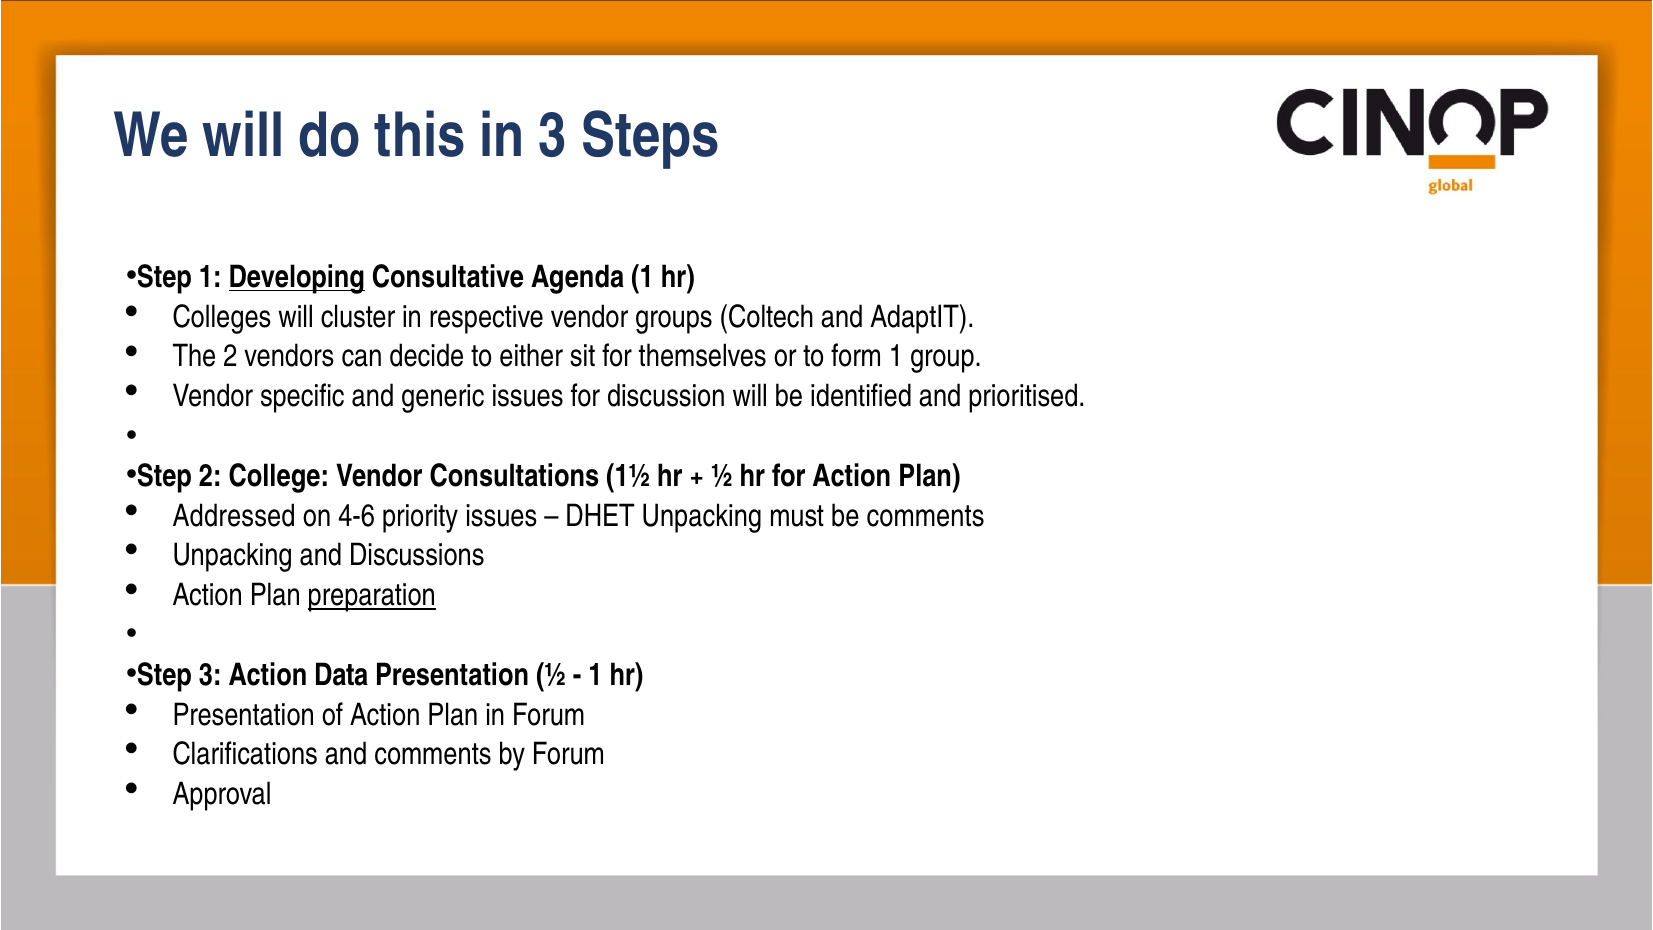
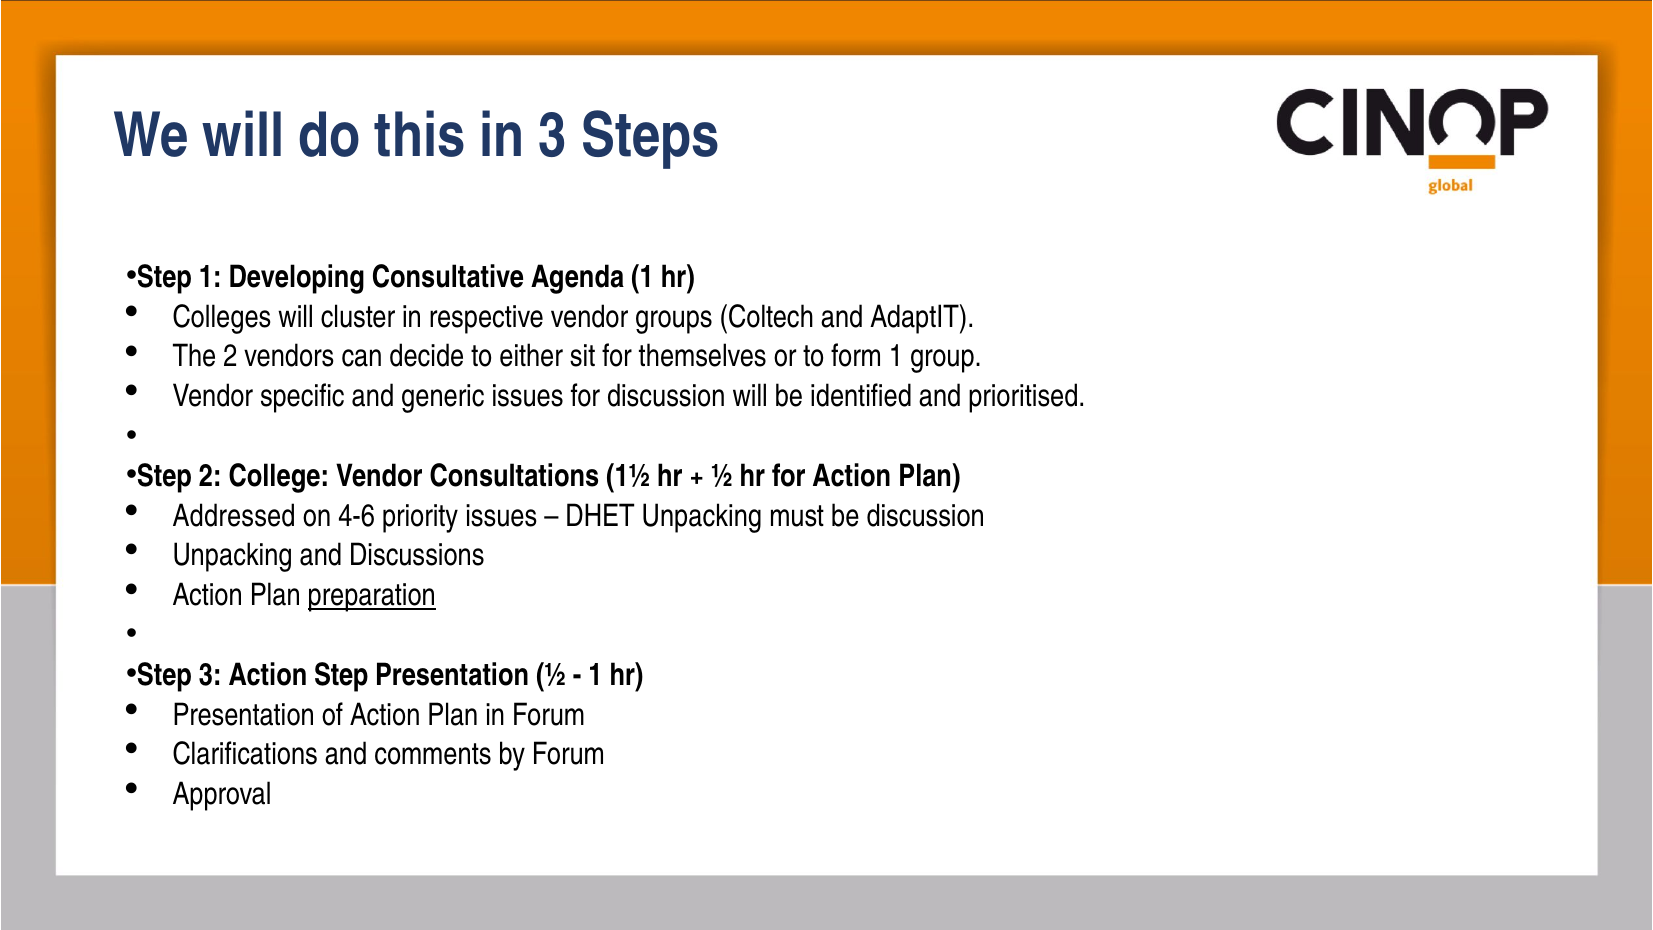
Developing underline: present -> none
be comments: comments -> discussion
Action Data: Data -> Step
